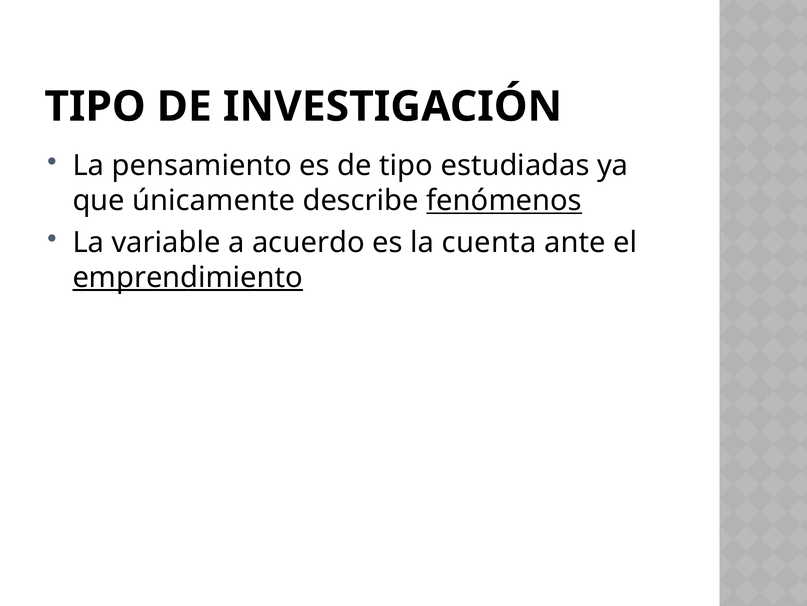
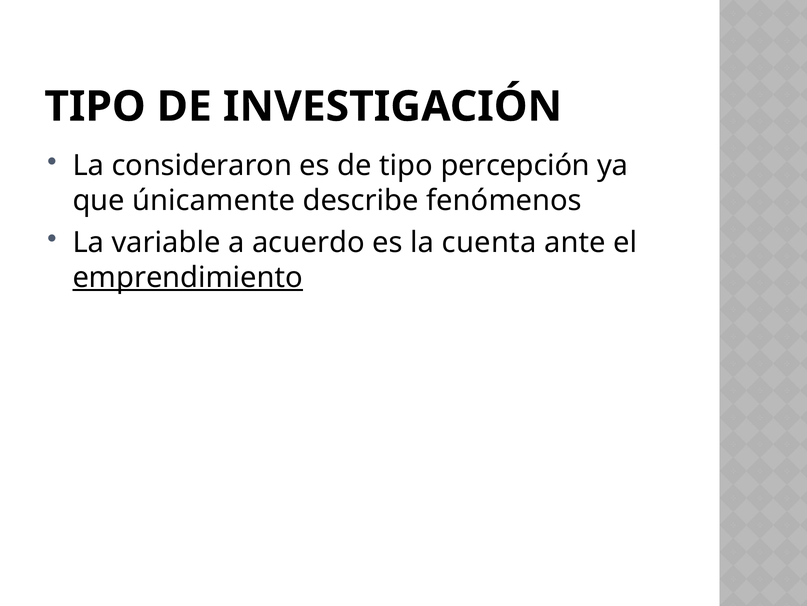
pensamiento: pensamiento -> consideraron
estudiadas: estudiadas -> percepción
fenómenos underline: present -> none
